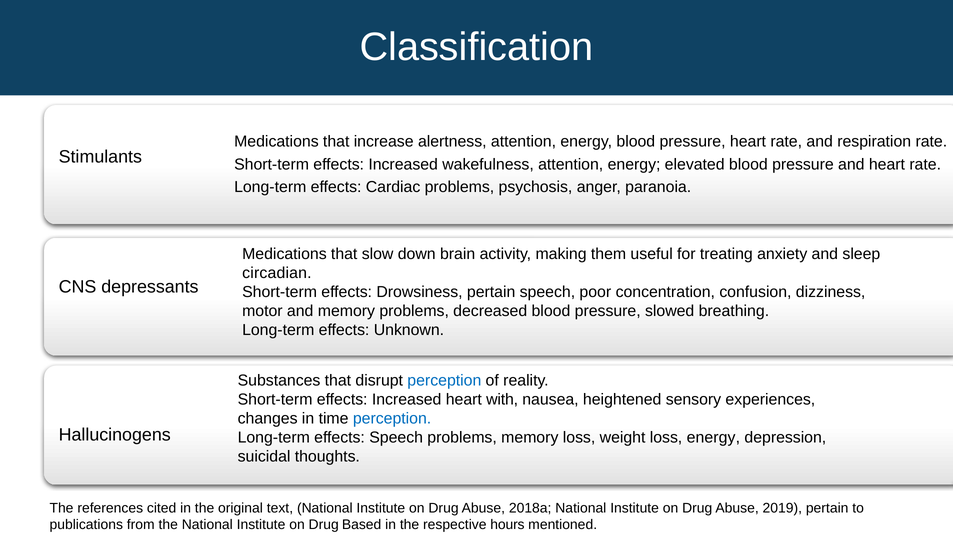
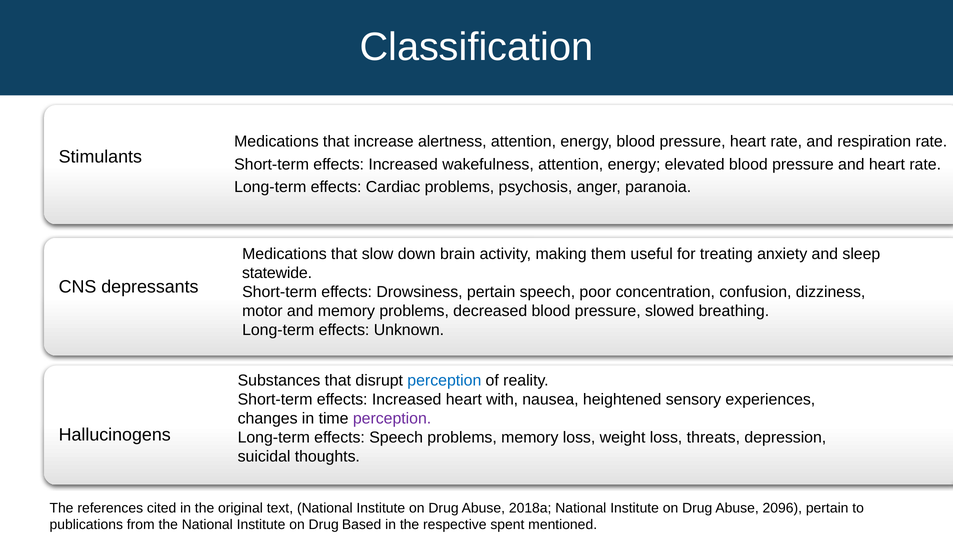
circadian: circadian -> statewide
perception at (392, 419) colour: blue -> purple
loss energy: energy -> threats
2019: 2019 -> 2096
hours: hours -> spent
